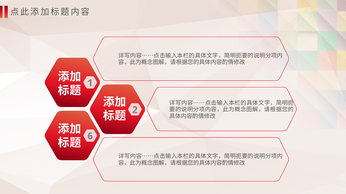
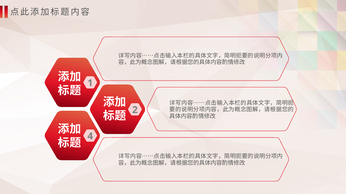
6: 6 -> 4
